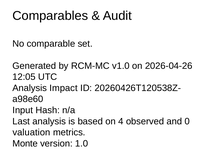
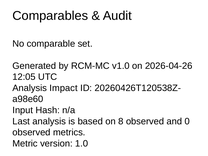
4: 4 -> 8
valuation at (31, 132): valuation -> observed
Monte: Monte -> Metric
